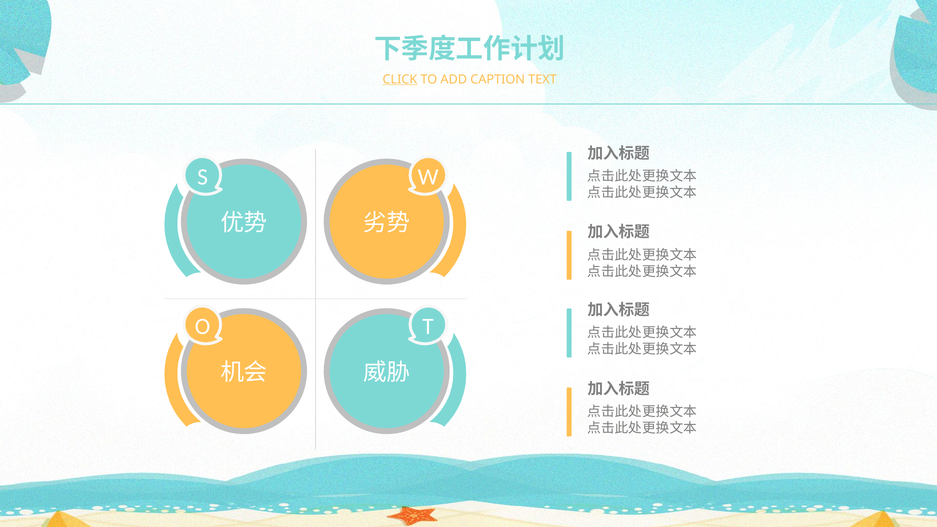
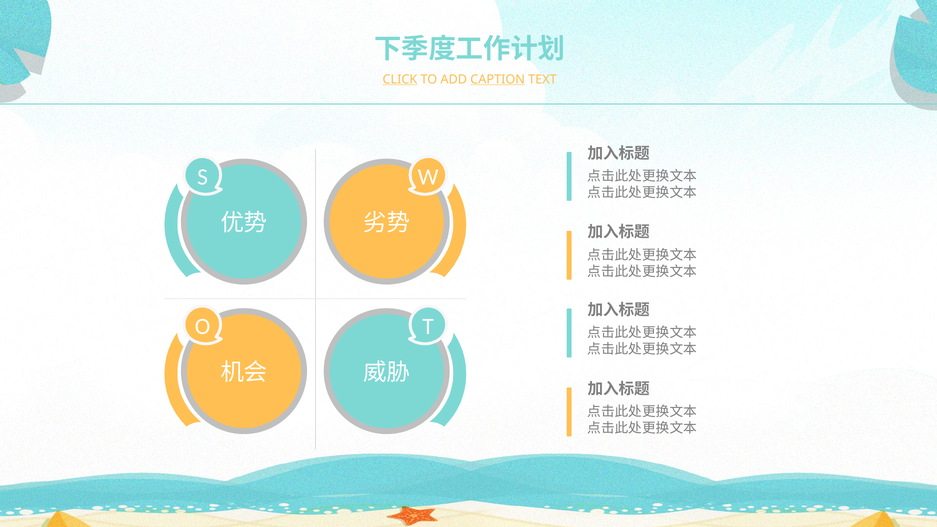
CAPTION underline: none -> present
